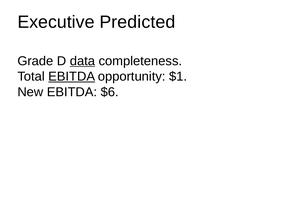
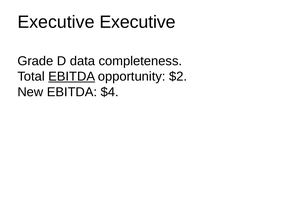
Executive Predicted: Predicted -> Executive
data underline: present -> none
$1: $1 -> $2
$6: $6 -> $4
